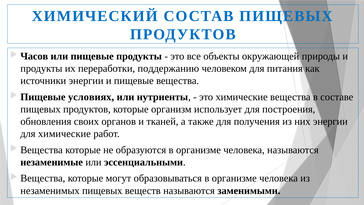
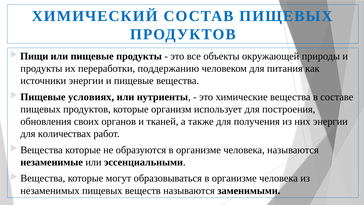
Часов: Часов -> Пищи
для химические: химические -> количествах
